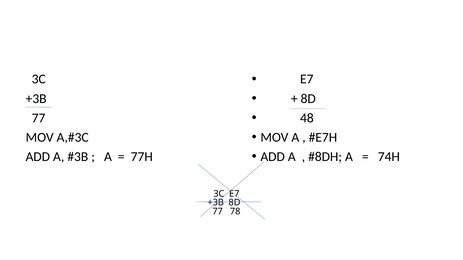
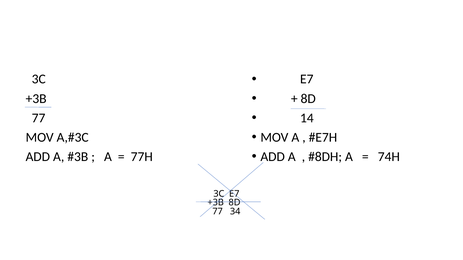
48: 48 -> 14
78: 78 -> 34
